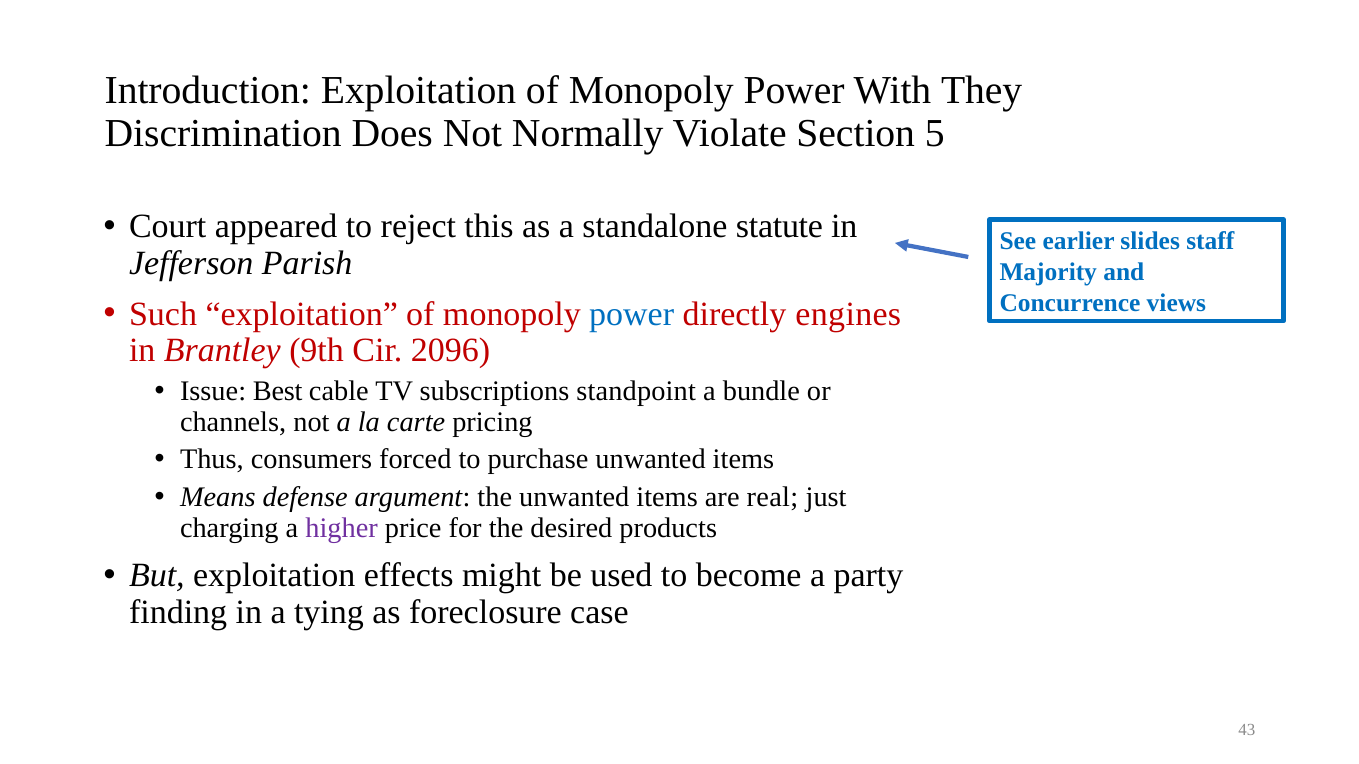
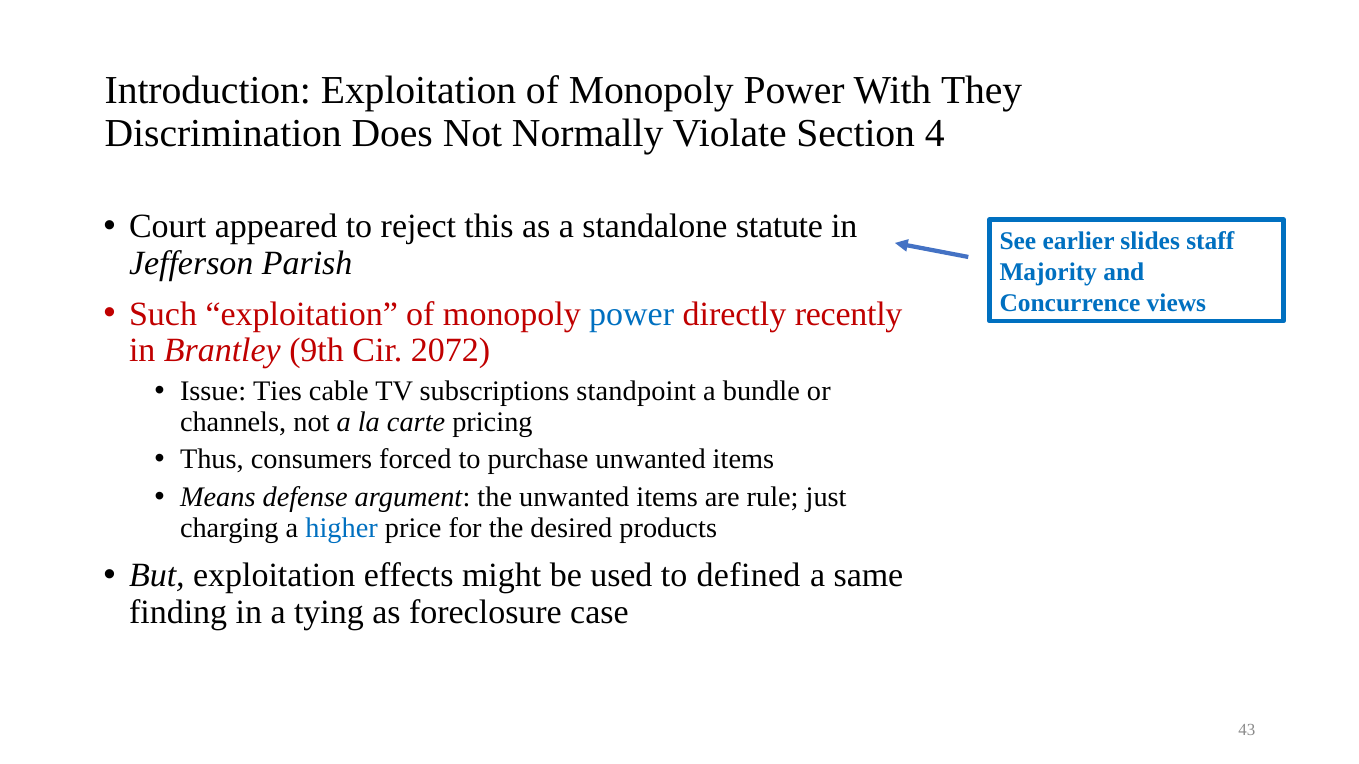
5: 5 -> 4
engines: engines -> recently
2096: 2096 -> 2072
Best: Best -> Ties
real: real -> rule
higher colour: purple -> blue
become: become -> defined
party: party -> same
